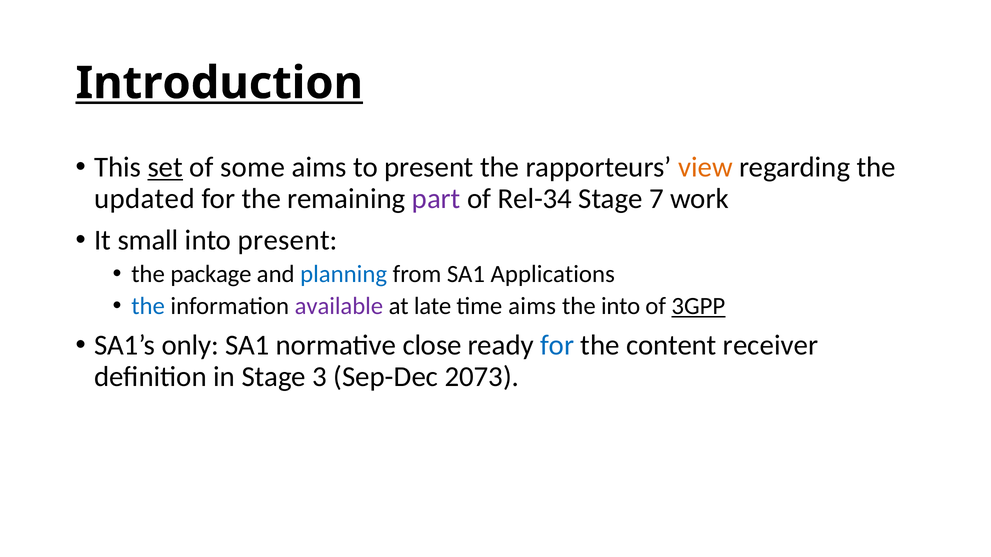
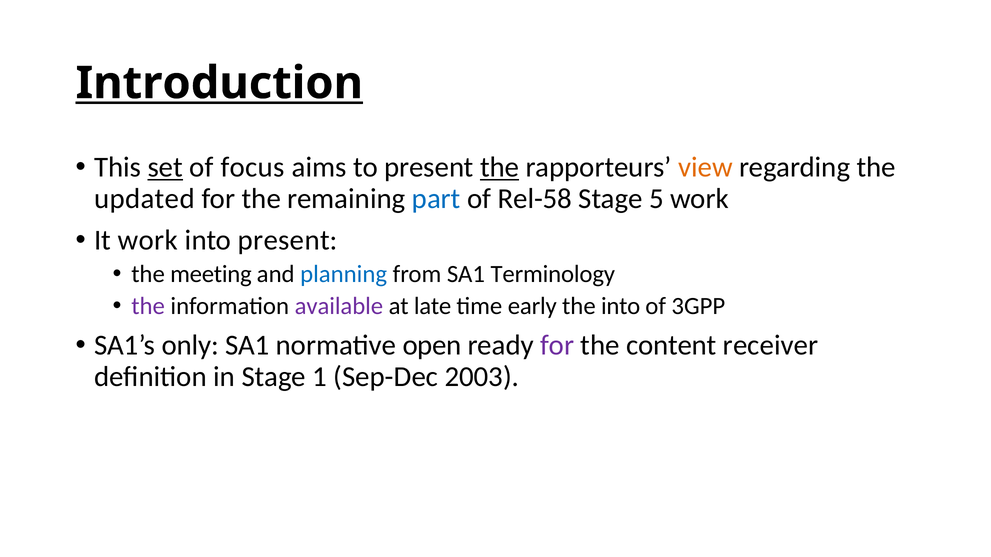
some: some -> focus
the at (500, 168) underline: none -> present
part colour: purple -> blue
Rel-34: Rel-34 -> Rel-58
7: 7 -> 5
It small: small -> work
package: package -> meeting
Applications: Applications -> Terminology
the at (148, 306) colour: blue -> purple
time aims: aims -> early
3GPP underline: present -> none
close: close -> open
for at (557, 346) colour: blue -> purple
3: 3 -> 1
2073: 2073 -> 2003
